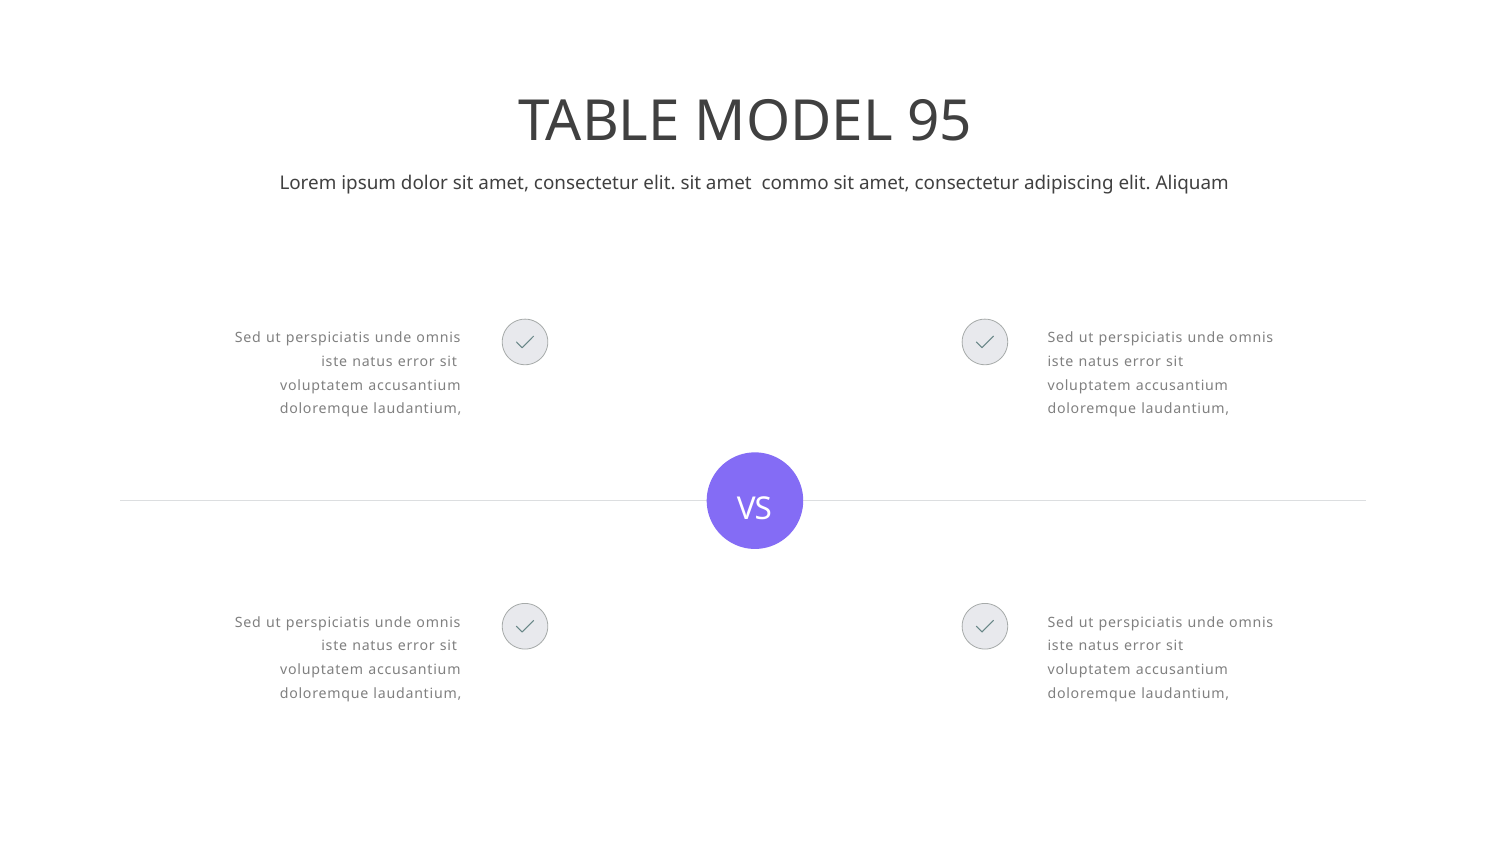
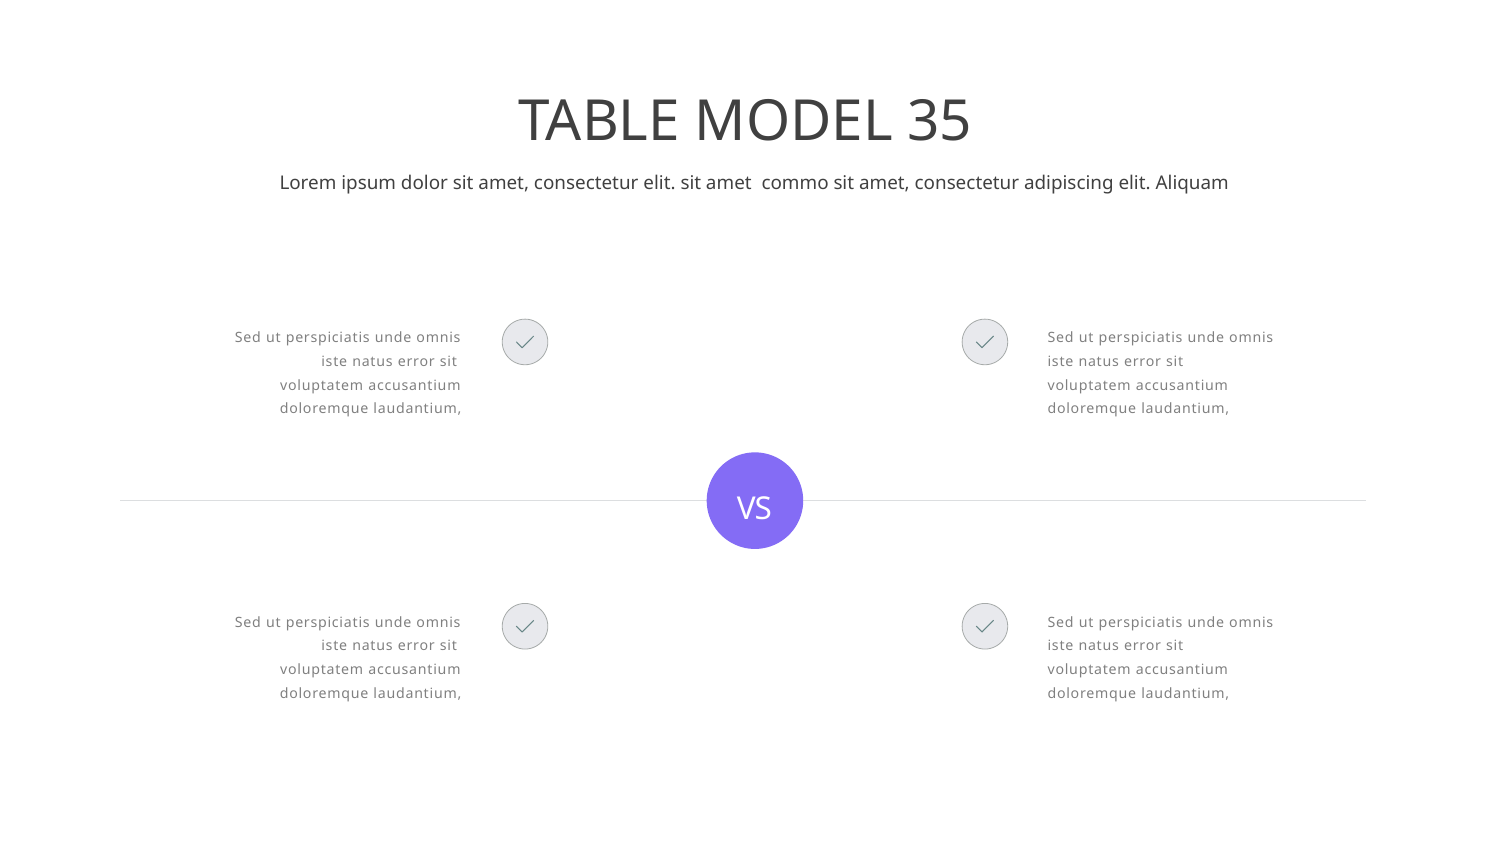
95: 95 -> 35
